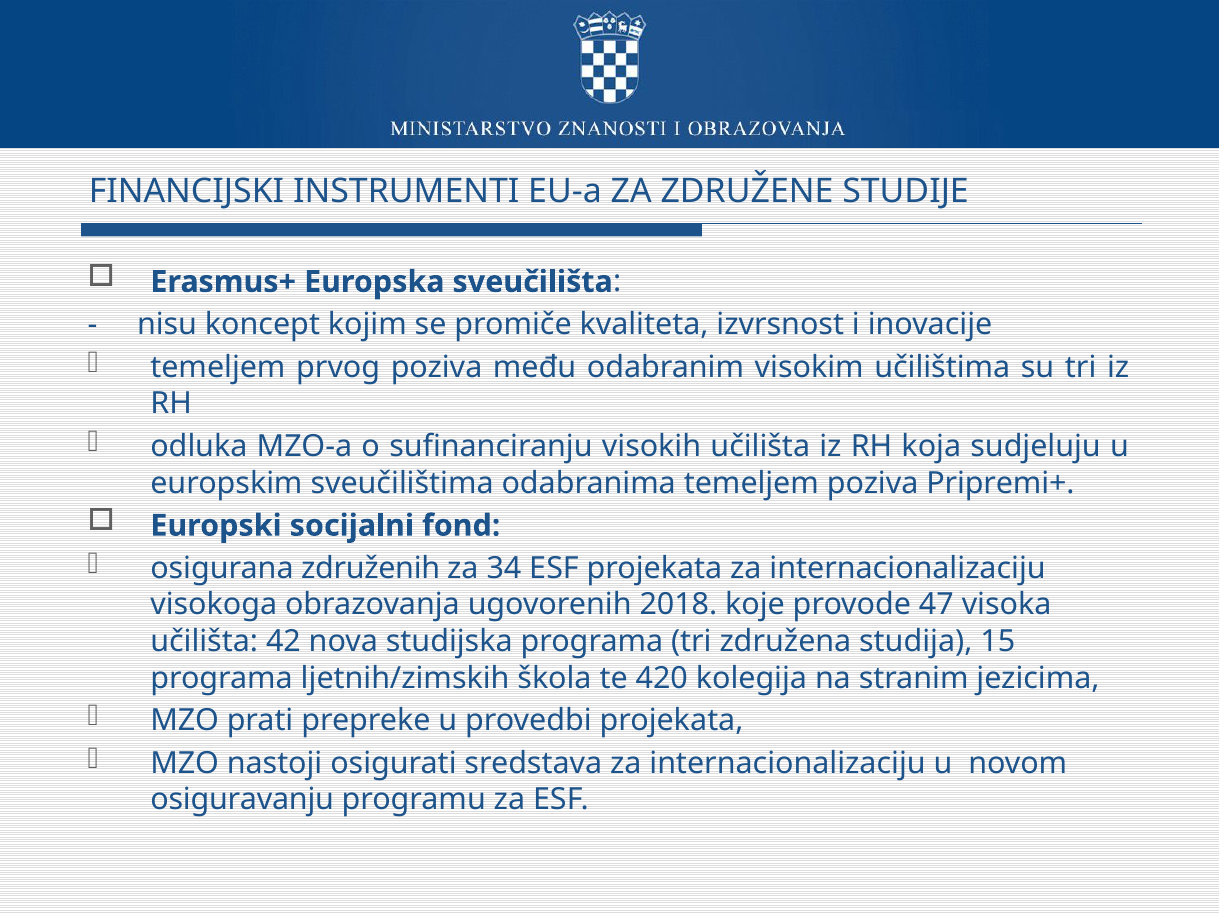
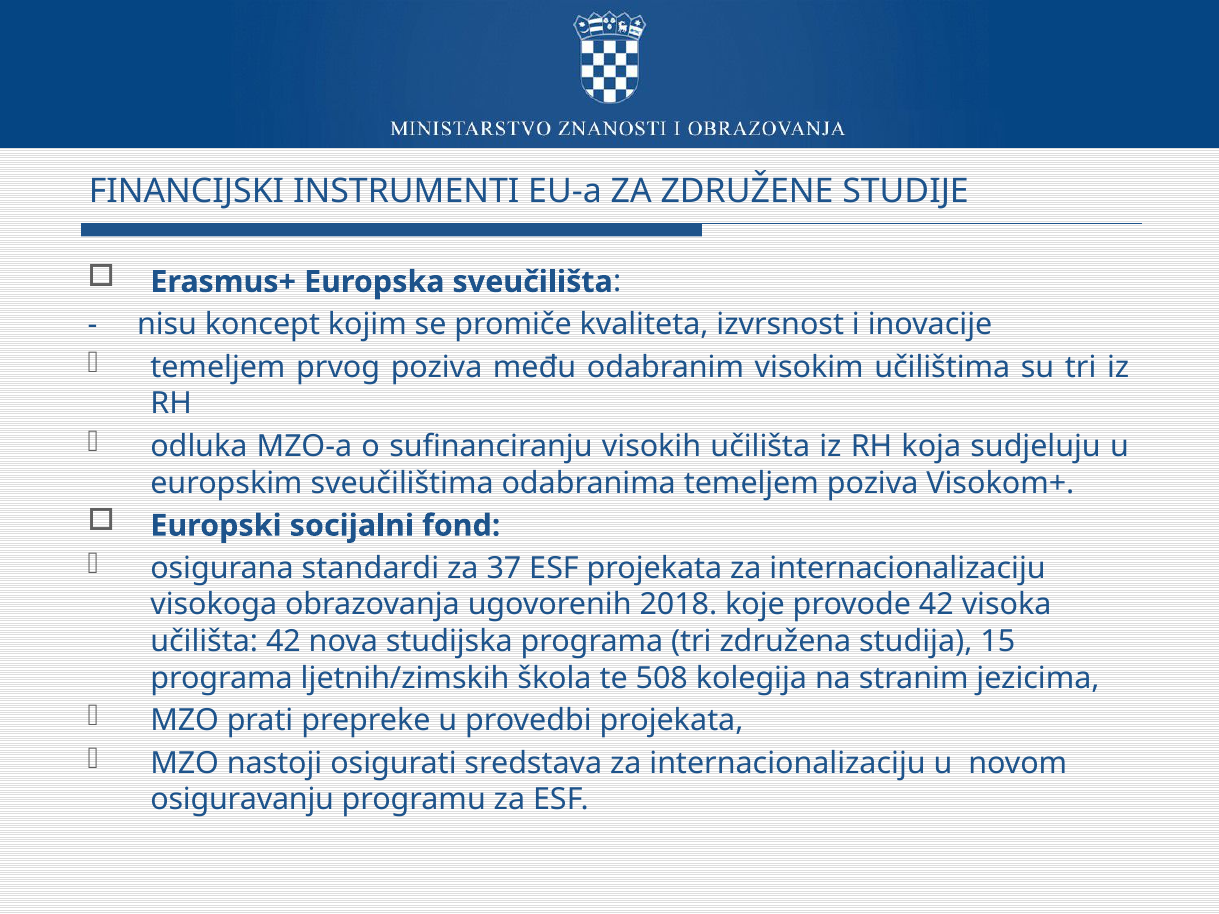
Pripremi+: Pripremi+ -> Visokom+
združenih: združenih -> standardi
34: 34 -> 37
provode 47: 47 -> 42
420: 420 -> 508
